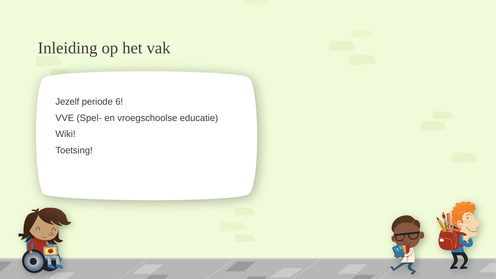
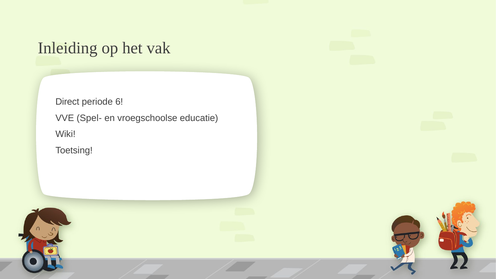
Jezelf: Jezelf -> Direct
